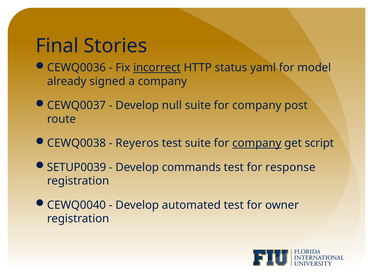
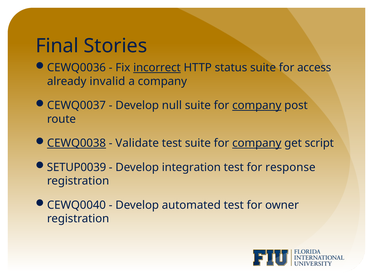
status yaml: yaml -> suite
model: model -> access
signed: signed -> invalid
company at (257, 105) underline: none -> present
CEWQ0038 underline: none -> present
Reyeros: Reyeros -> Validate
commands: commands -> integration
